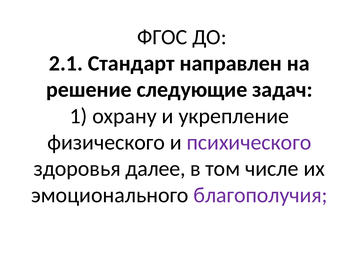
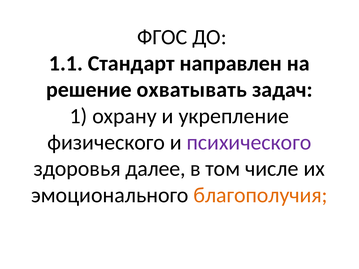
2.1: 2.1 -> 1.1
следующие: следующие -> охватывать
благополучия colour: purple -> orange
